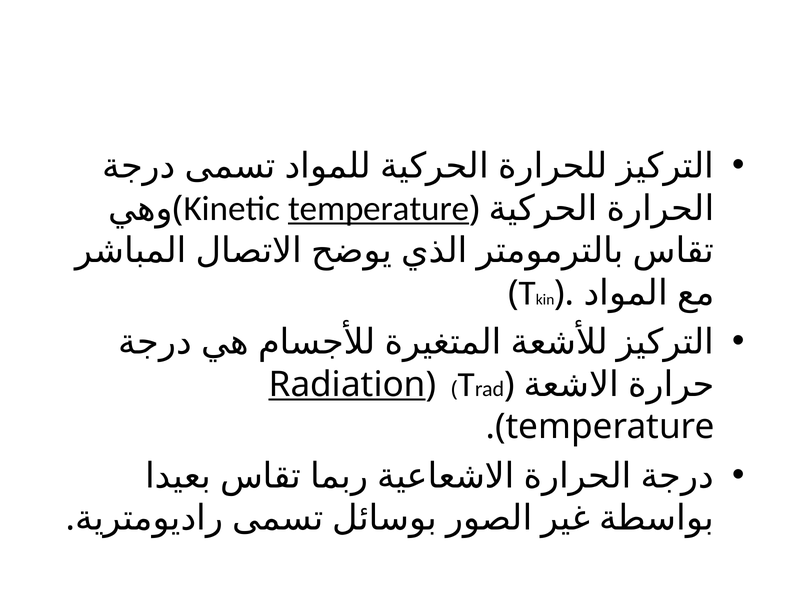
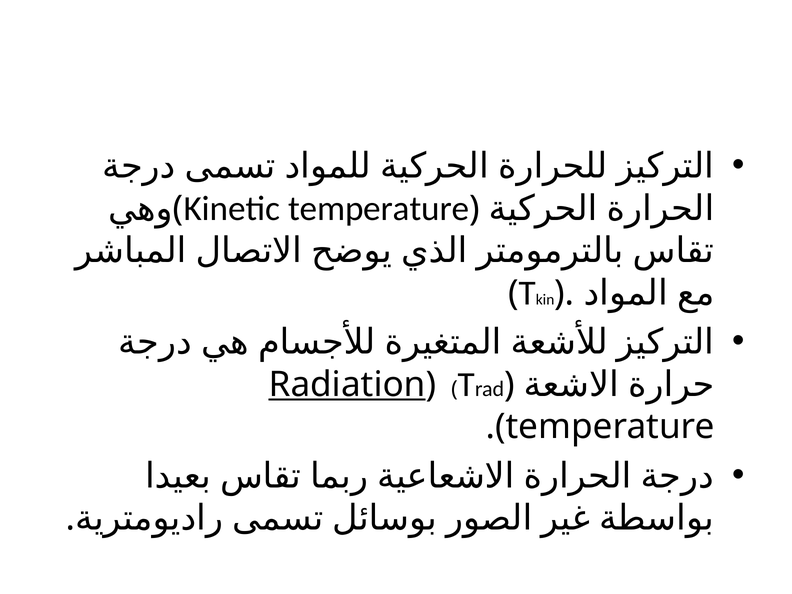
temperature at (379, 208) underline: present -> none
